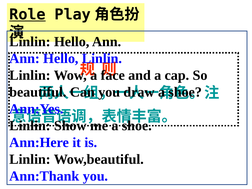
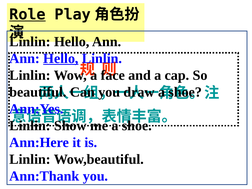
Hello at (61, 58) underline: none -> present
